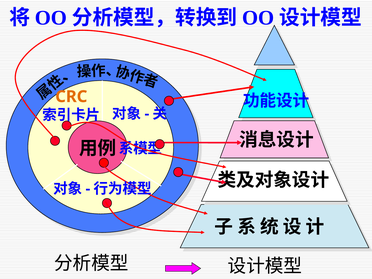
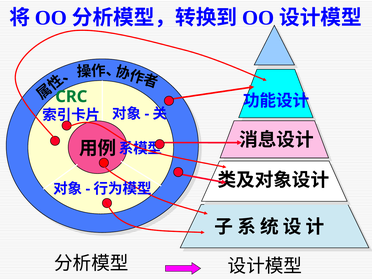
CRC colour: orange -> green
